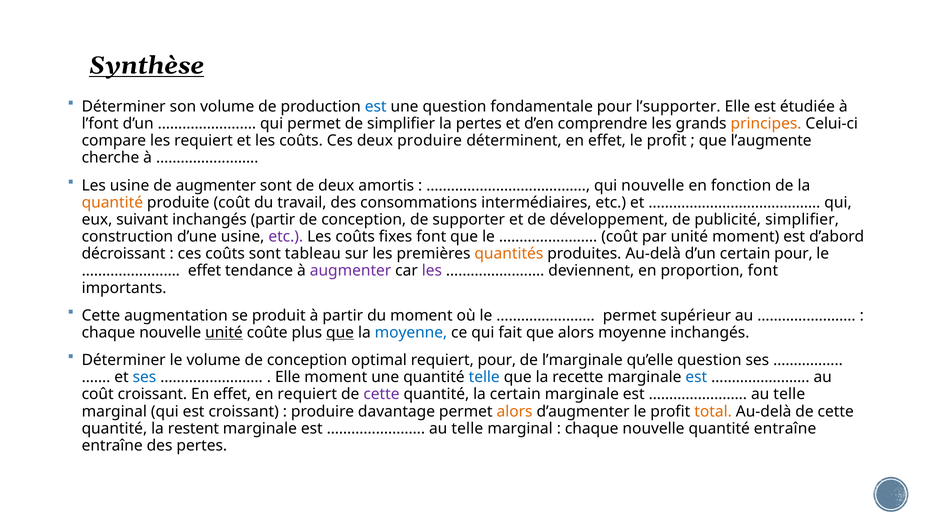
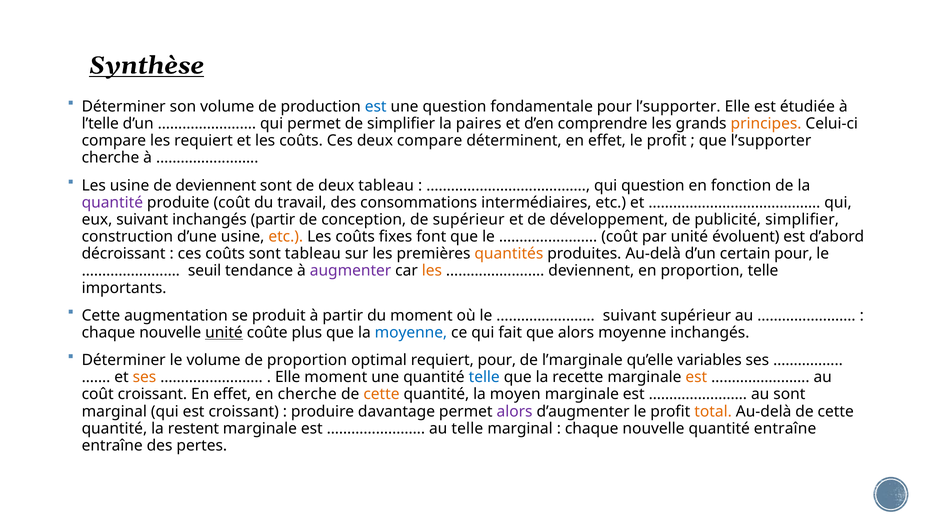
l’font: l’font -> l’telle
la pertes: pertes -> paires
deux produire: produire -> compare
que l’augmente: l’augmente -> l’supporter
de augmenter: augmenter -> deviennent
deux amortis: amortis -> tableau
qui nouvelle: nouvelle -> question
quantité at (112, 203) colour: orange -> purple
de supporter: supporter -> supérieur
etc at (286, 237) colour: purple -> orange
unité moment: moment -> évoluent
effet at (205, 271): effet -> seuil
les at (432, 271) colour: purple -> orange
proportion font: font -> telle
permet at (630, 316): permet -> suivant
que at (340, 333) underline: present -> none
volume de conception: conception -> proportion
qu’elle question: question -> variables
ses at (145, 377) colour: blue -> orange
est at (696, 377) colour: blue -> orange
en requiert: requiert -> cherche
cette at (381, 395) colour: purple -> orange
la certain: certain -> moyen
telle at (789, 395): telle -> sont
alors at (515, 412) colour: orange -> purple
